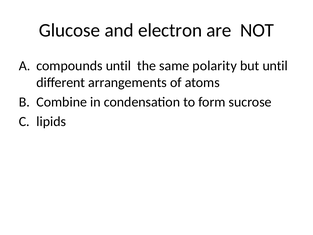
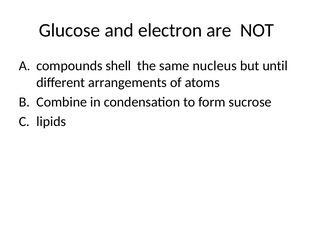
compounds until: until -> shell
polarity: polarity -> nucleus
